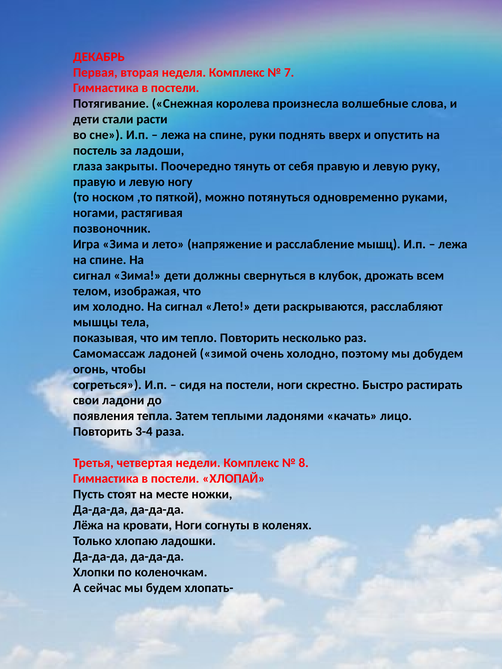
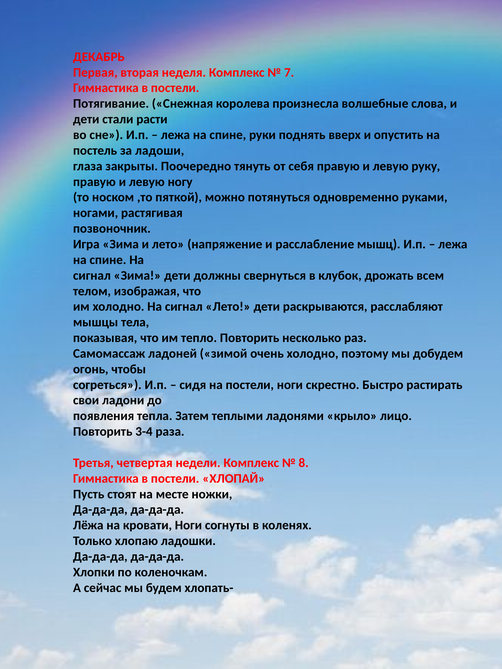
качать: качать -> крыло
